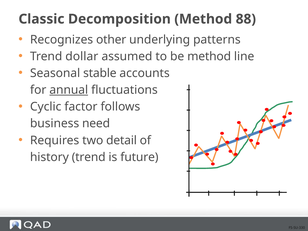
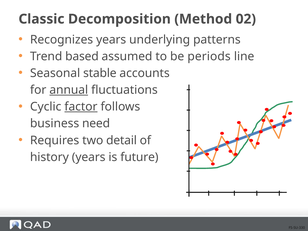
88: 88 -> 02
Recognizes other: other -> years
dollar: dollar -> based
be method: method -> periods
factor underline: none -> present
history trend: trend -> years
